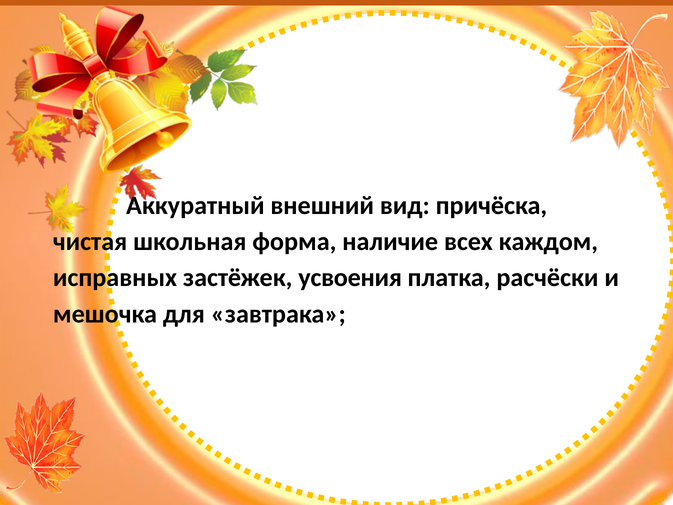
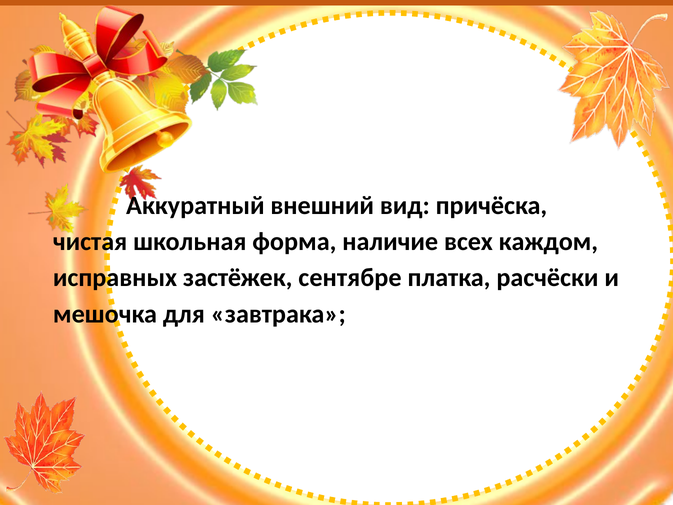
усвоения: усвоения -> сентябре
